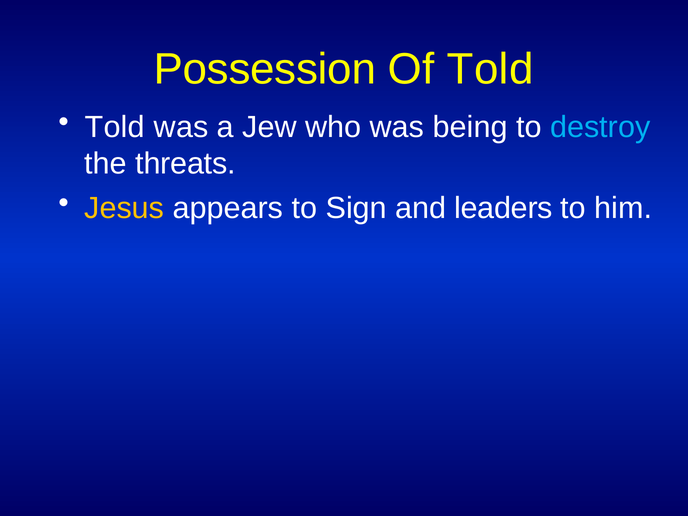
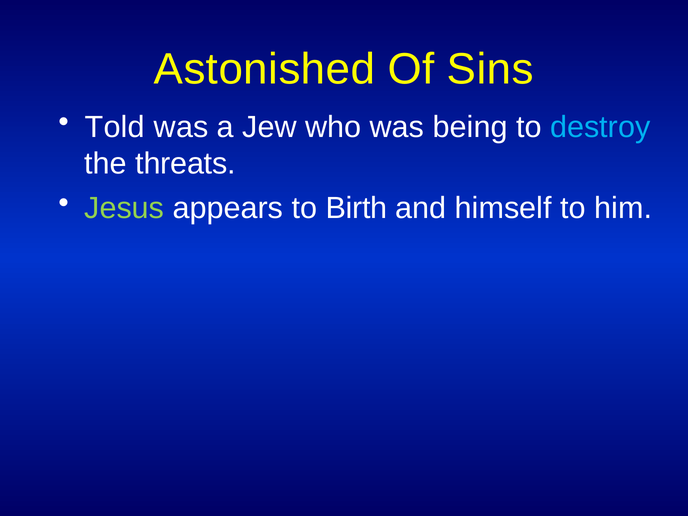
Possession: Possession -> Astonished
Of Told: Told -> Sins
Jesus colour: yellow -> light green
Sign: Sign -> Birth
leaders: leaders -> himself
